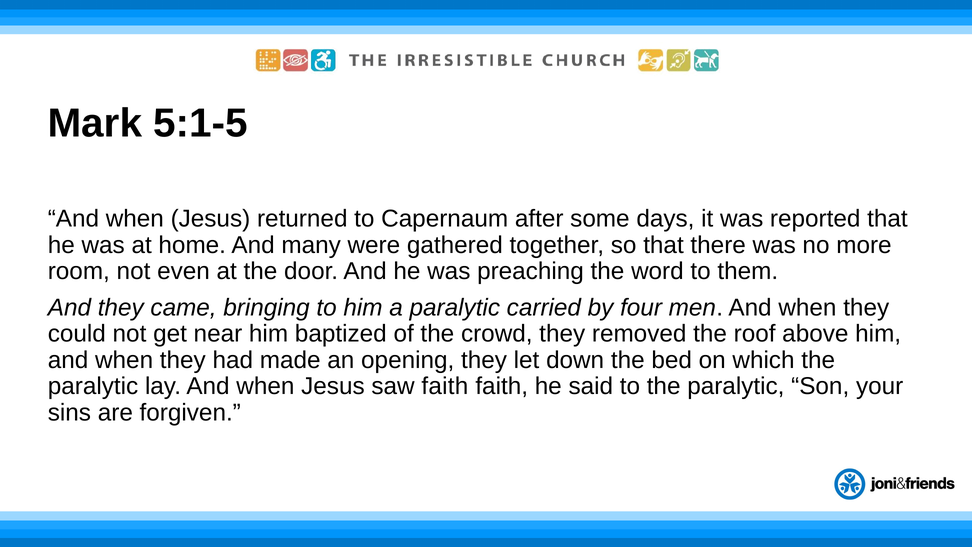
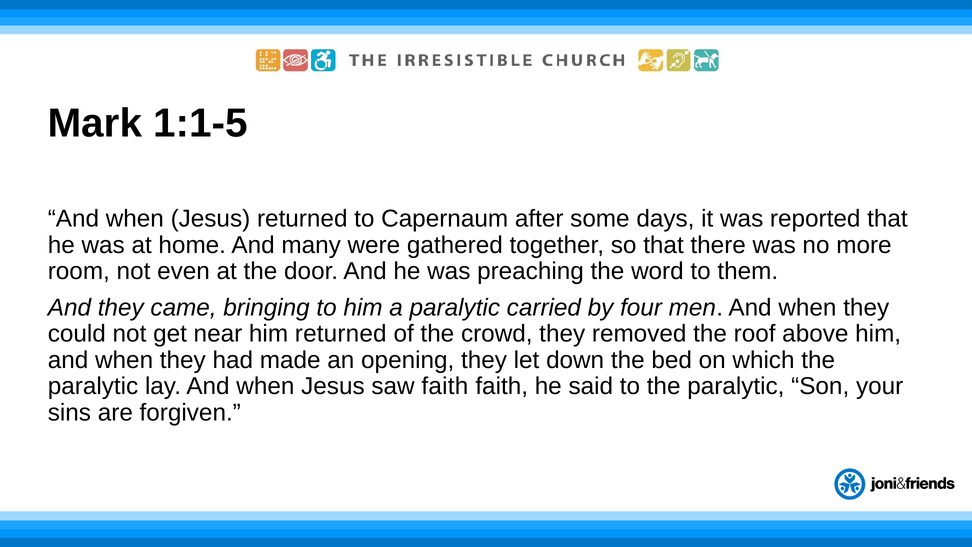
5:1-5: 5:1-5 -> 1:1-5
him baptized: baptized -> returned
